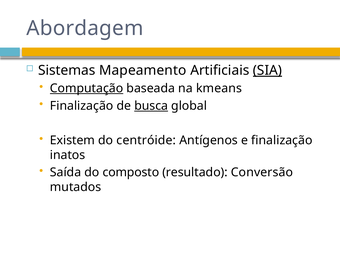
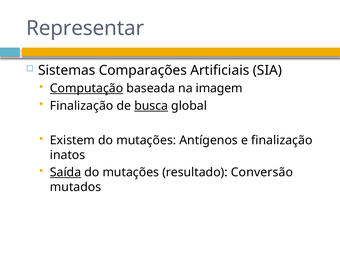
Abordagem: Abordagem -> Representar
Mapeamento: Mapeamento -> Comparações
SIA underline: present -> none
kmeans: kmeans -> imagem
centróide at (146, 140): centróide -> mutações
Saída underline: none -> present
composto at (131, 172): composto -> mutações
